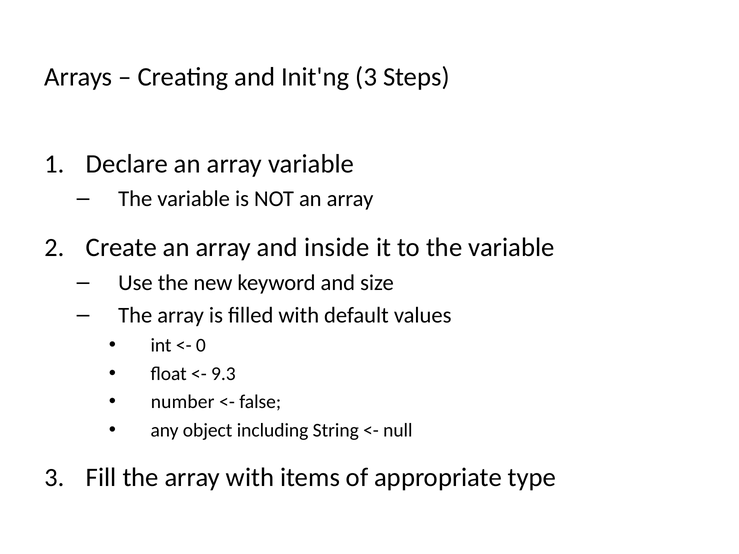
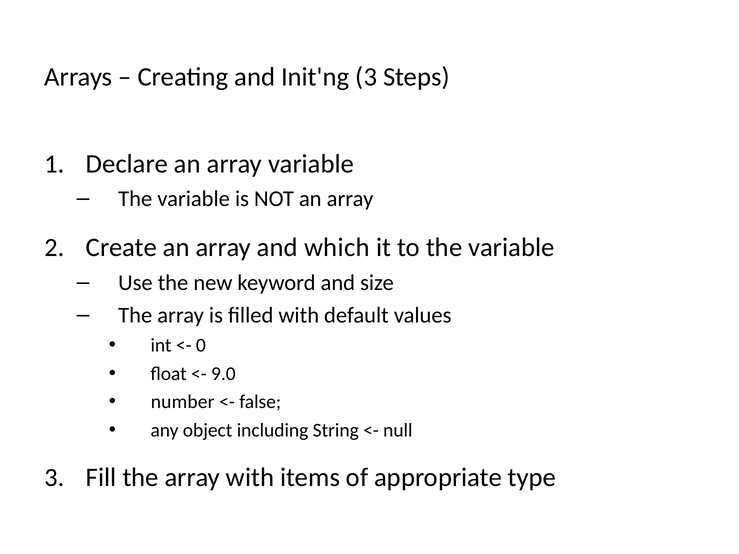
inside: inside -> which
9.3: 9.3 -> 9.0
